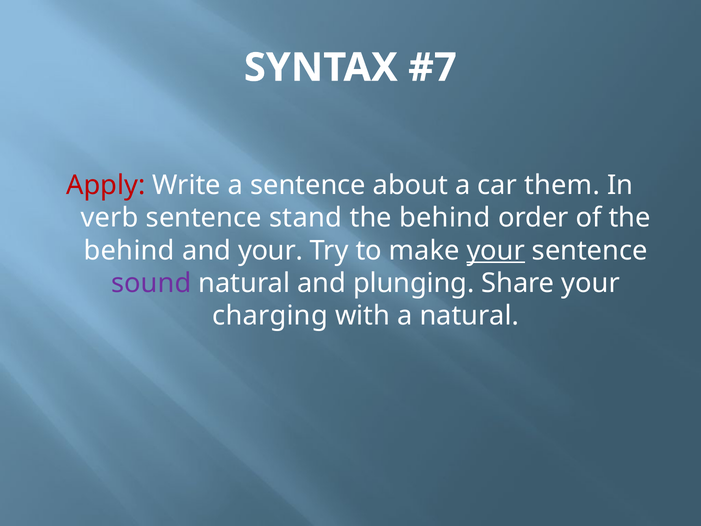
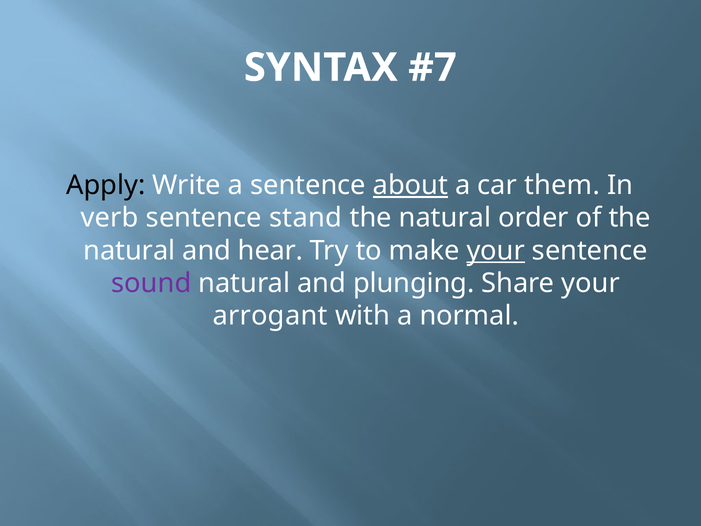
Apply colour: red -> black
about underline: none -> present
behind at (445, 218): behind -> natural
behind at (129, 251): behind -> natural
and your: your -> hear
charging: charging -> arrogant
a natural: natural -> normal
